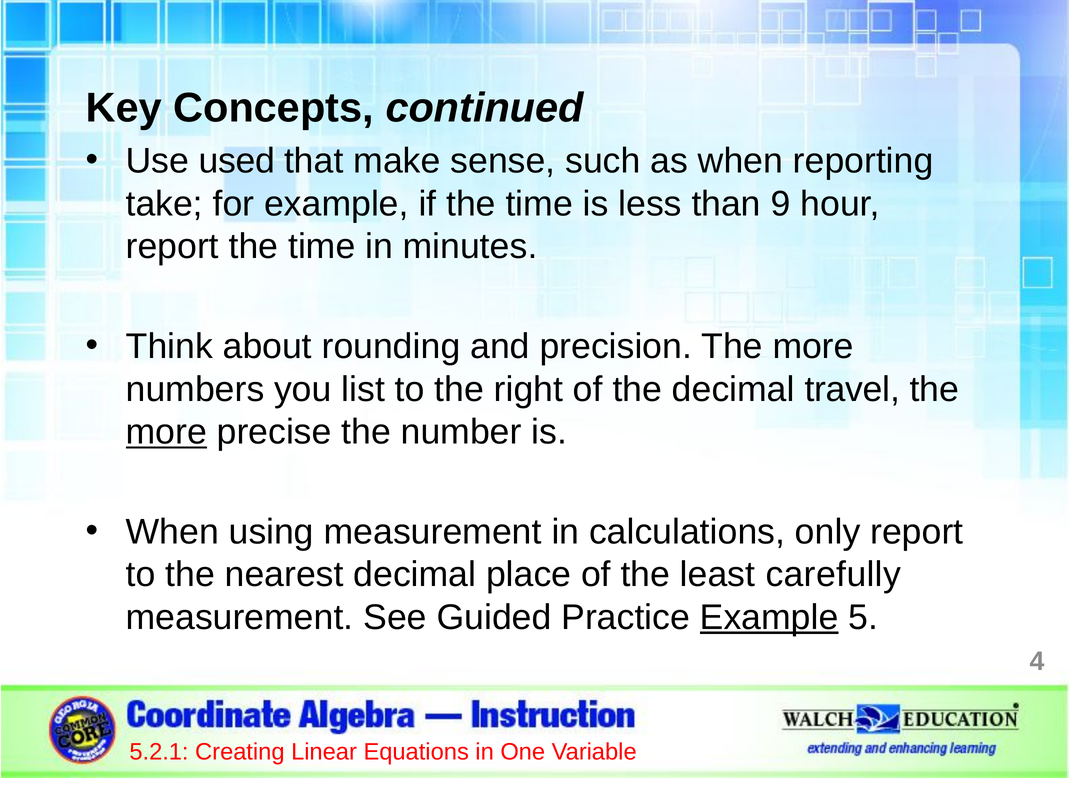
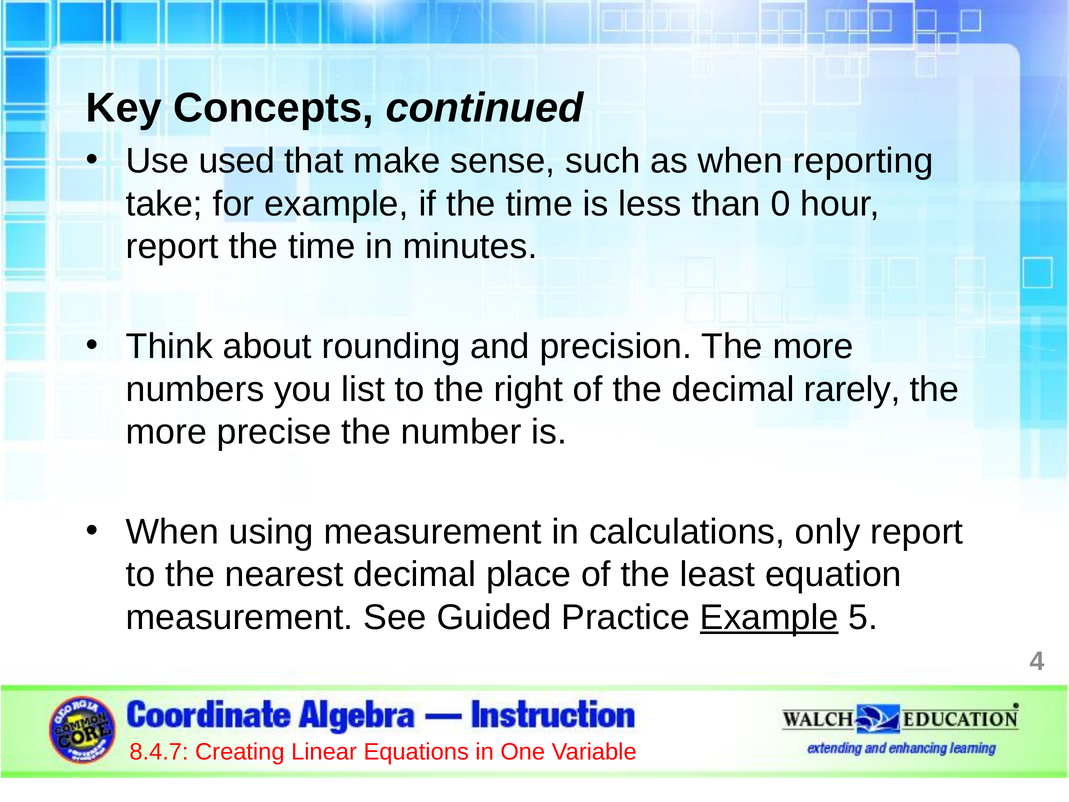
9: 9 -> 0
travel: travel -> rarely
more at (166, 432) underline: present -> none
carefully: carefully -> equation
5.2.1: 5.2.1 -> 8.4.7
